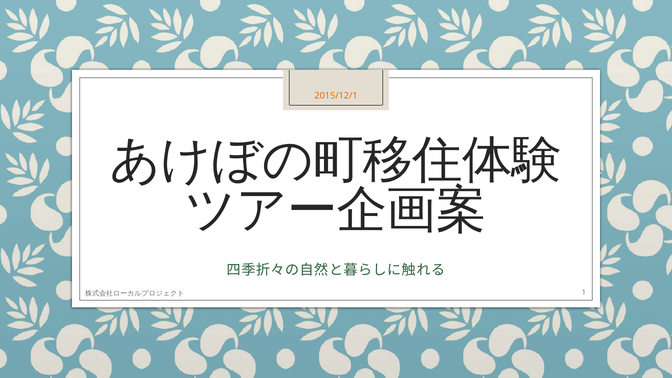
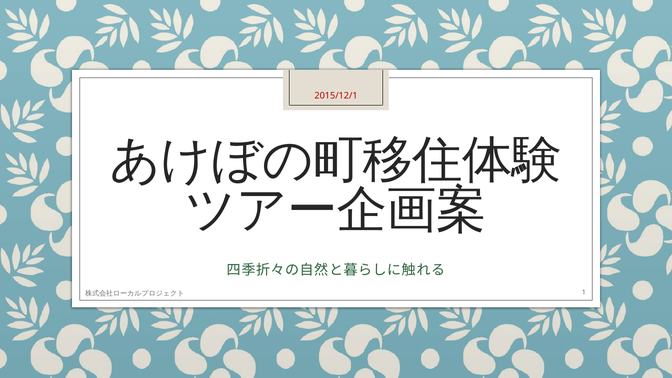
2015/12/1 colour: orange -> red
